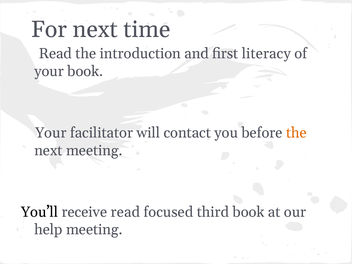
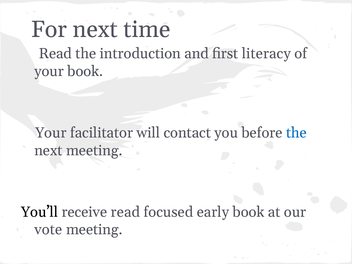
the at (296, 133) colour: orange -> blue
third: third -> early
help: help -> vote
